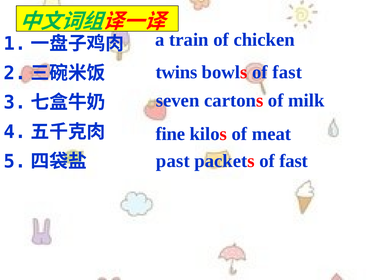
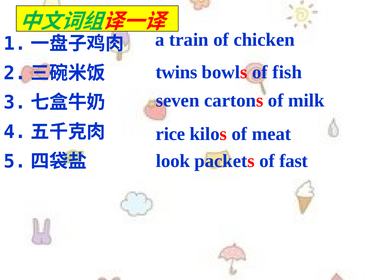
bowls of fast: fast -> fish
fine: fine -> rice
past: past -> look
